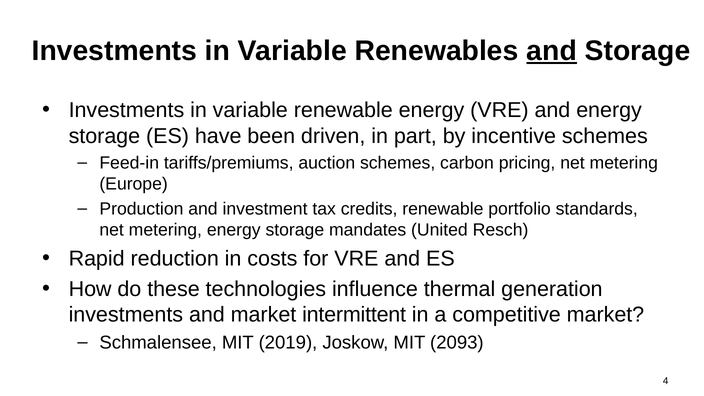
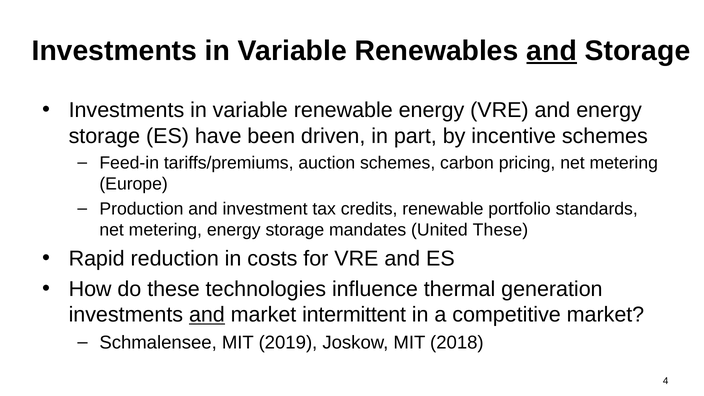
United Resch: Resch -> These
and at (207, 315) underline: none -> present
2093: 2093 -> 2018
